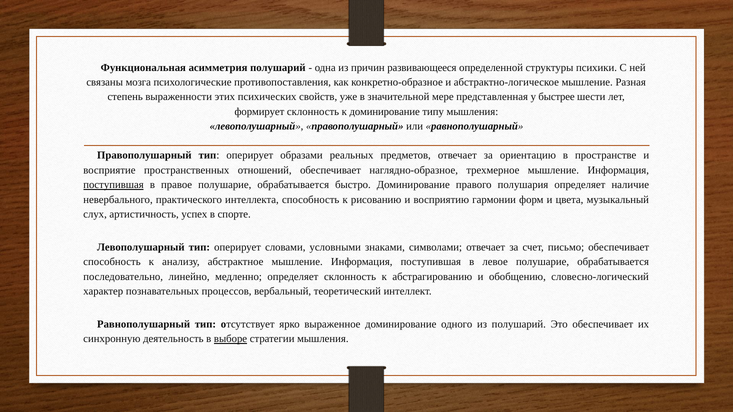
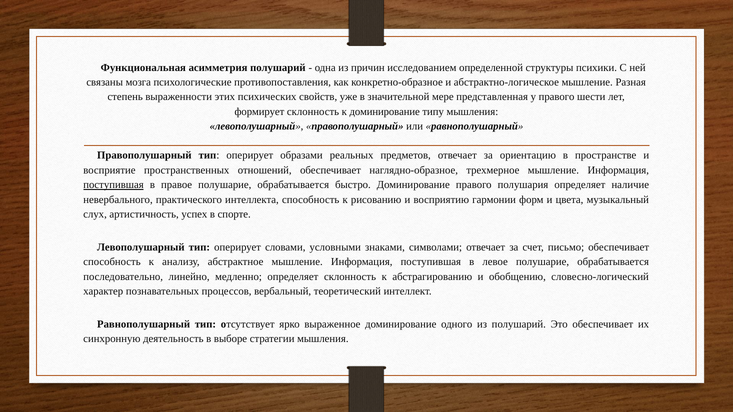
развивающееся: развивающееся -> исследованием
у быстрее: быстрее -> правого
выборе underline: present -> none
